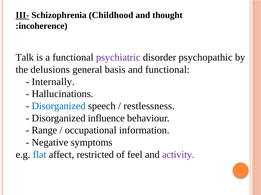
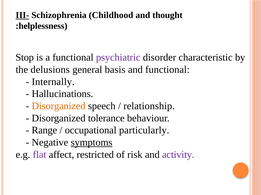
incoherence: incoherence -> helplessness
Talk: Talk -> Stop
psychopathic: psychopathic -> characteristic
Disorganized at (59, 106) colour: blue -> orange
restlessness: restlessness -> relationship
influence: influence -> tolerance
information: information -> particularly
symptoms underline: none -> present
flat colour: blue -> purple
feel: feel -> risk
